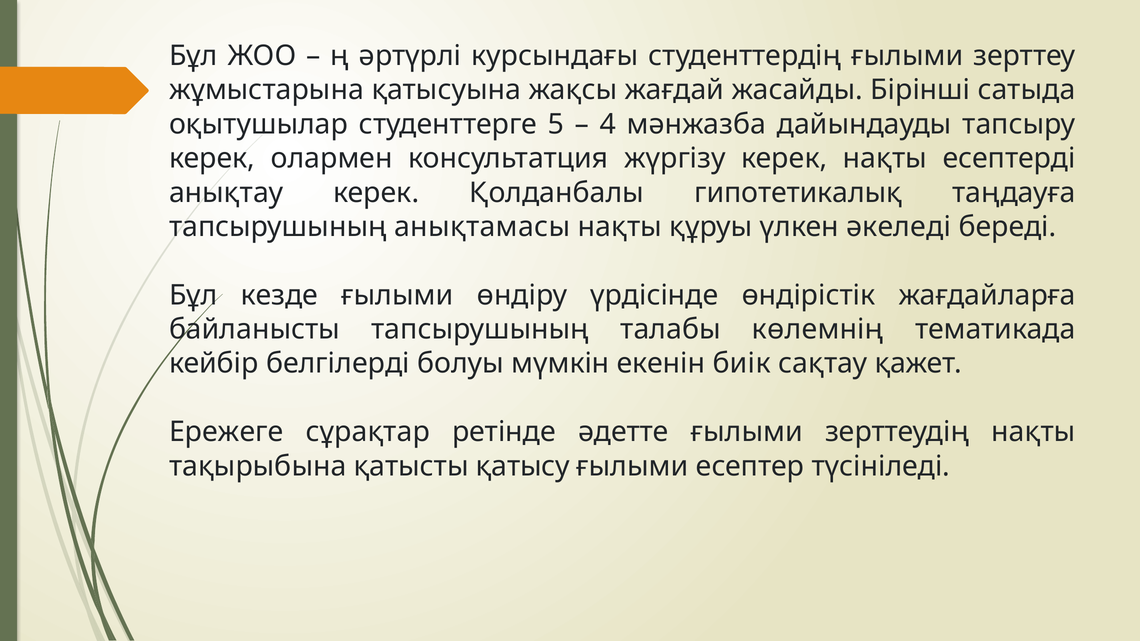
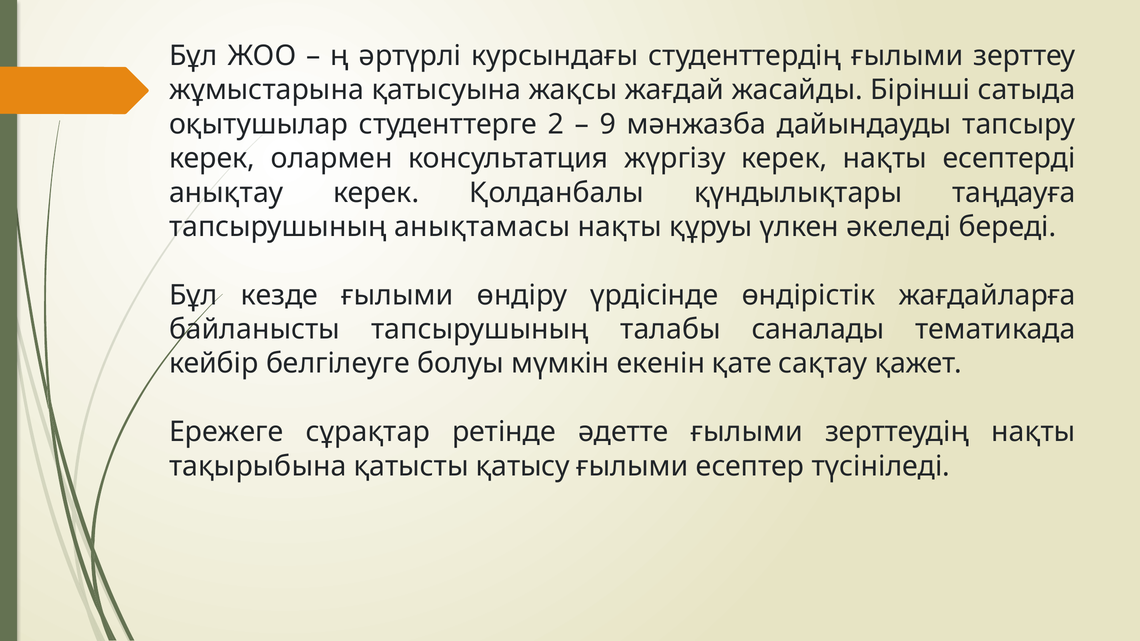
5: 5 -> 2
4: 4 -> 9
гипотетикалық: гипотетикалық -> қүндылықтары
көлемнің: көлемнің -> саналады
белгілерді: белгілерді -> белгілеуге
биік: биік -> қате
